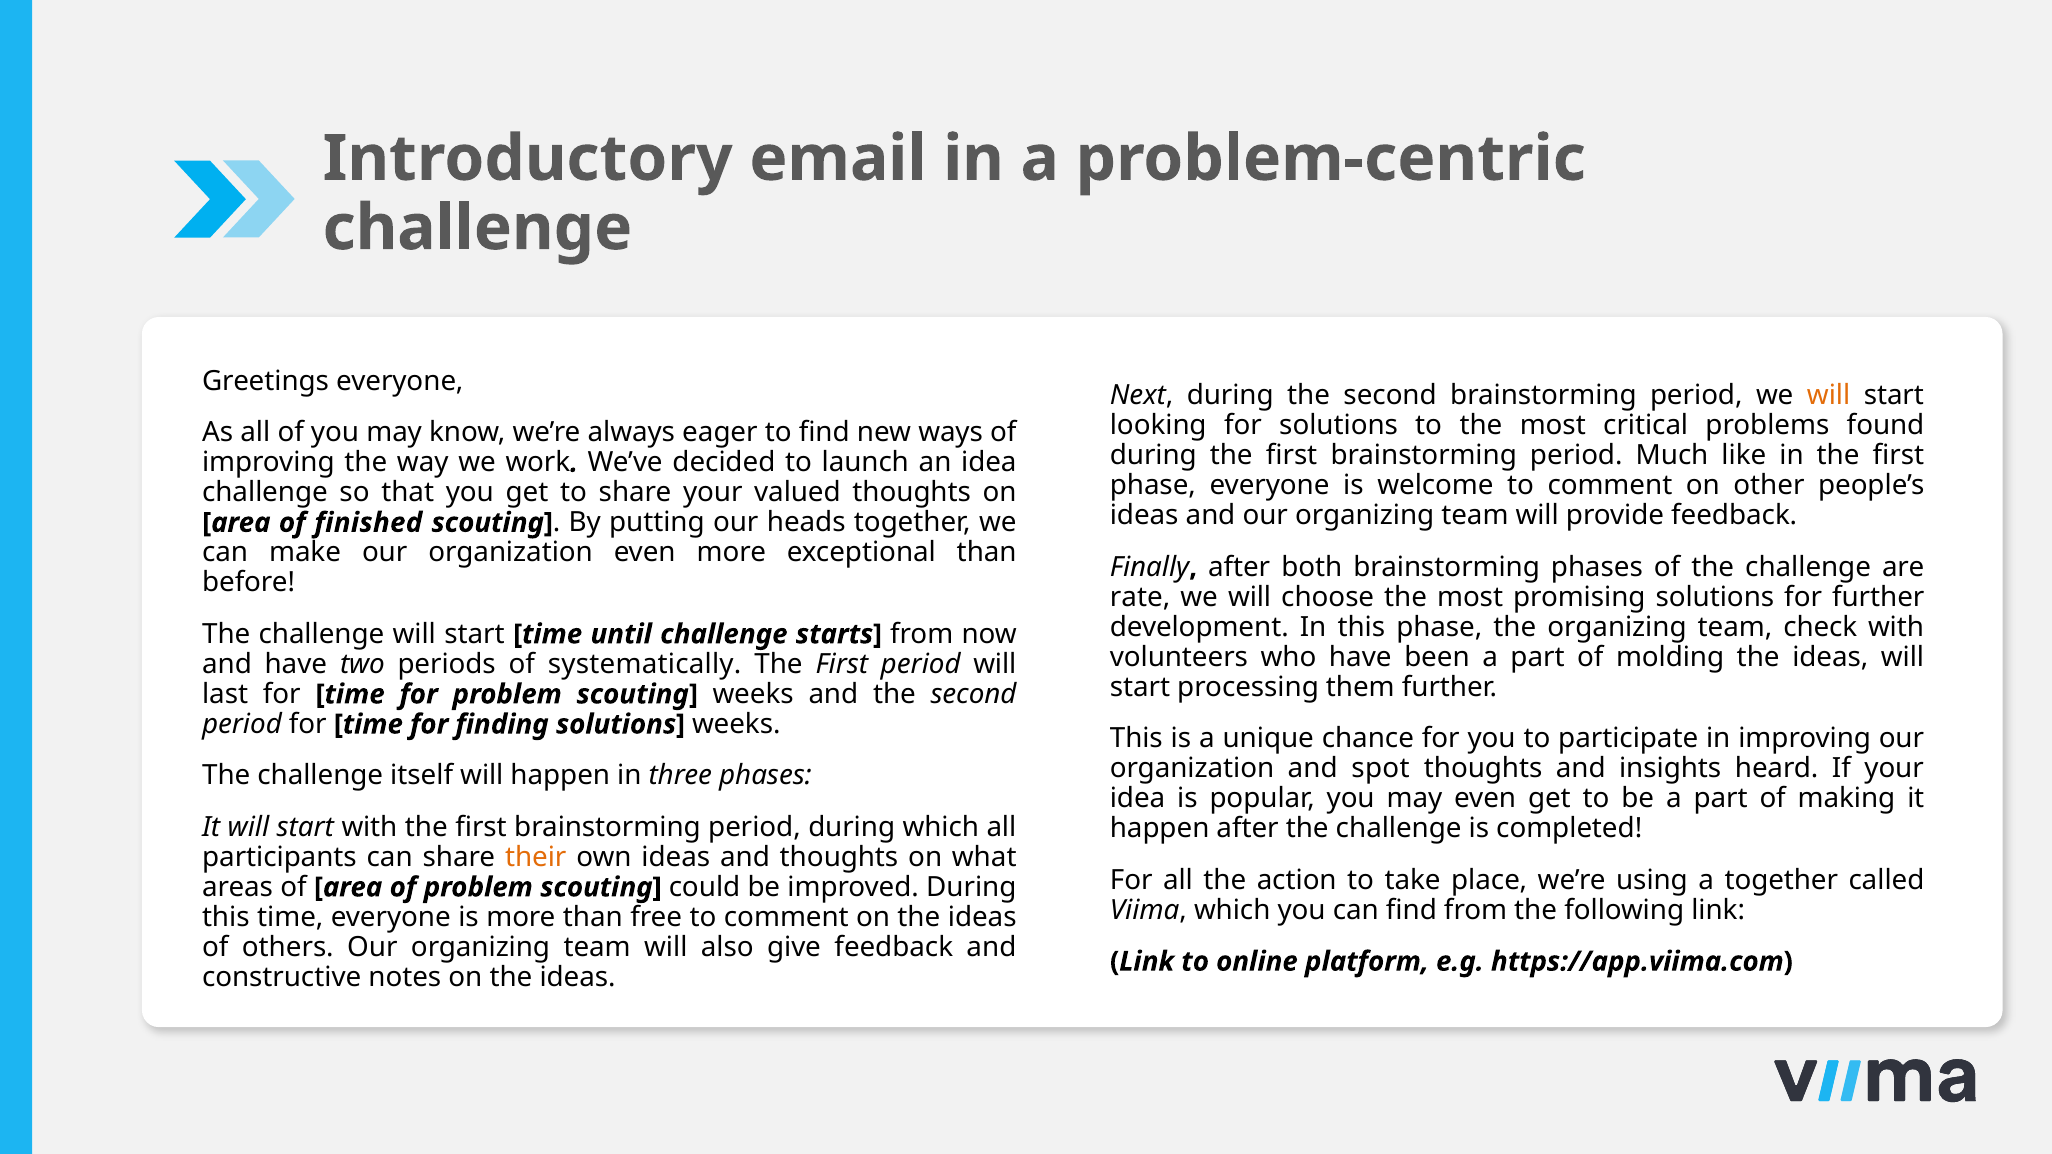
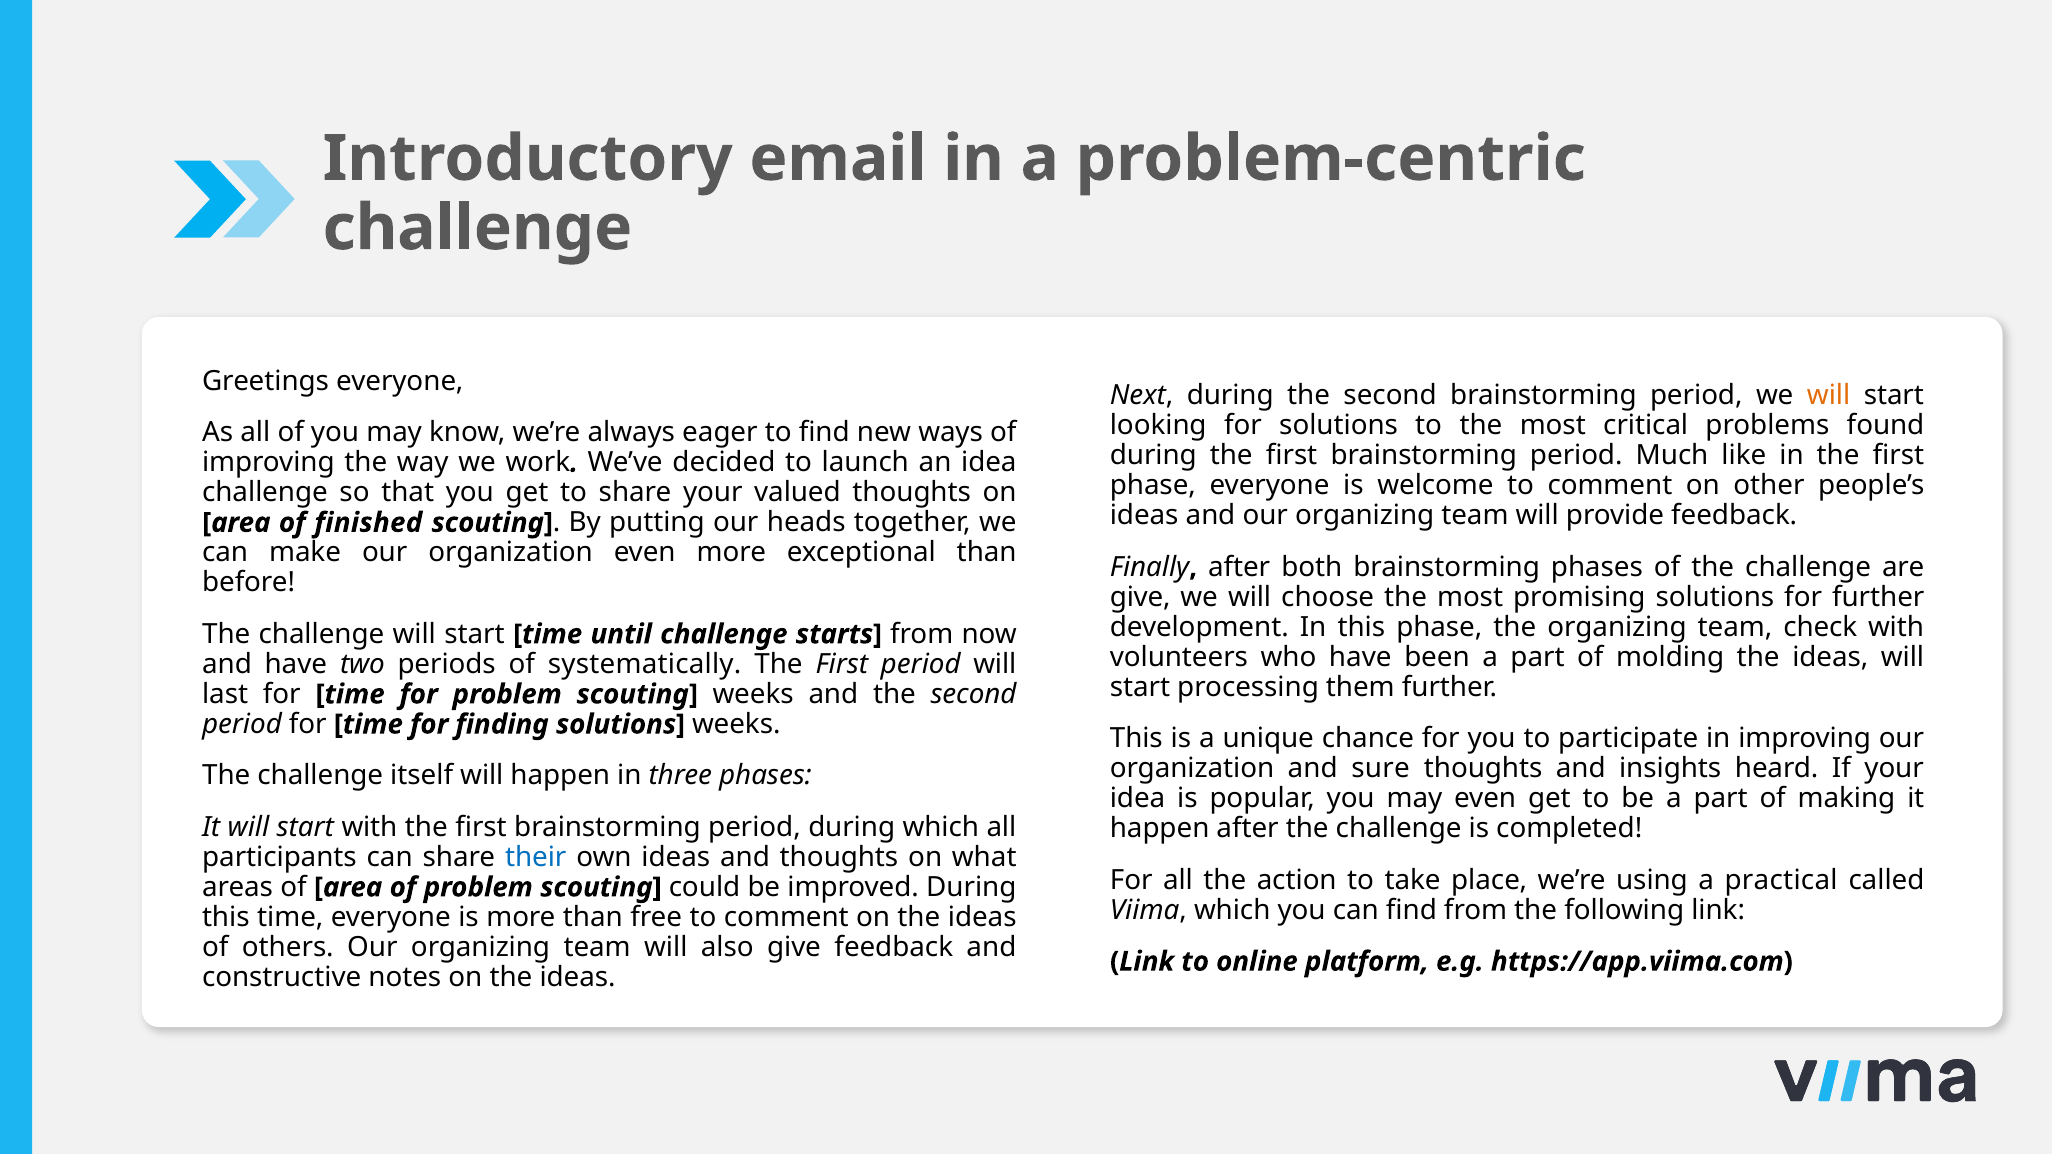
rate at (1140, 597): rate -> give
spot: spot -> sure
their colour: orange -> blue
a together: together -> practical
